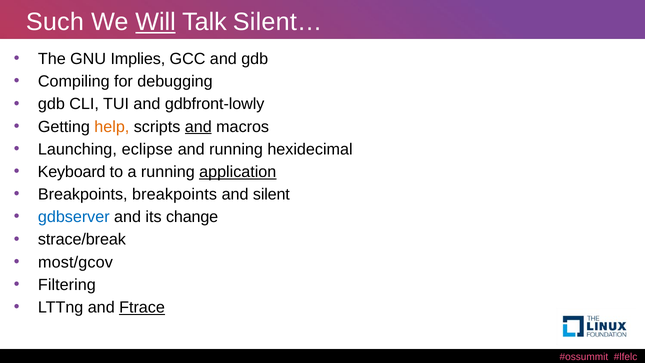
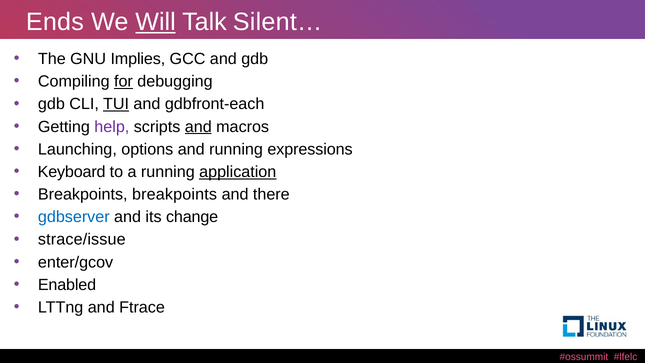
Such: Such -> Ends
for underline: none -> present
TUI underline: none -> present
gdbfront-lowly: gdbfront-lowly -> gdbfront-each
help colour: orange -> purple
eclipse: eclipse -> options
hexidecimal: hexidecimal -> expressions
silent: silent -> there
strace/break: strace/break -> strace/issue
most/gcov: most/gcov -> enter/gcov
Filtering: Filtering -> Enabled
Ftrace underline: present -> none
